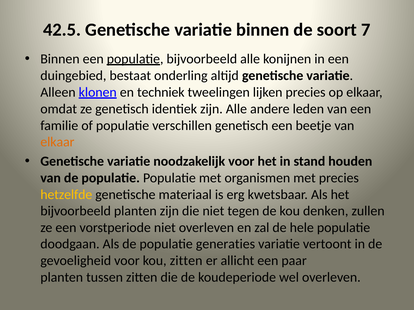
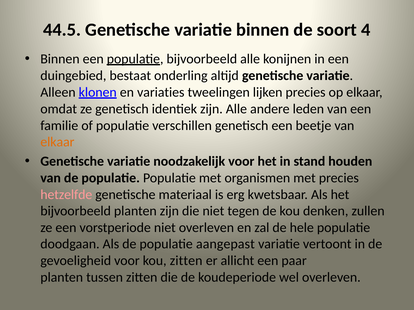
42.5: 42.5 -> 44.5
7: 7 -> 4
techniek: techniek -> variaties
hetzelfde colour: yellow -> pink
generaties: generaties -> aangepast
